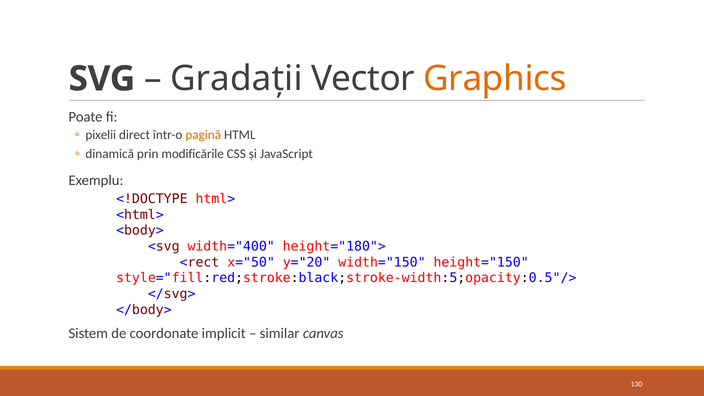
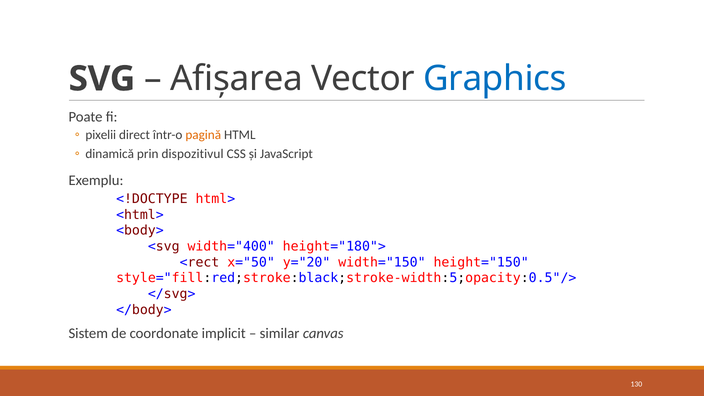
Gradații: Gradații -> Afișarea
Graphics colour: orange -> blue
modificările: modificările -> dispozitivul
